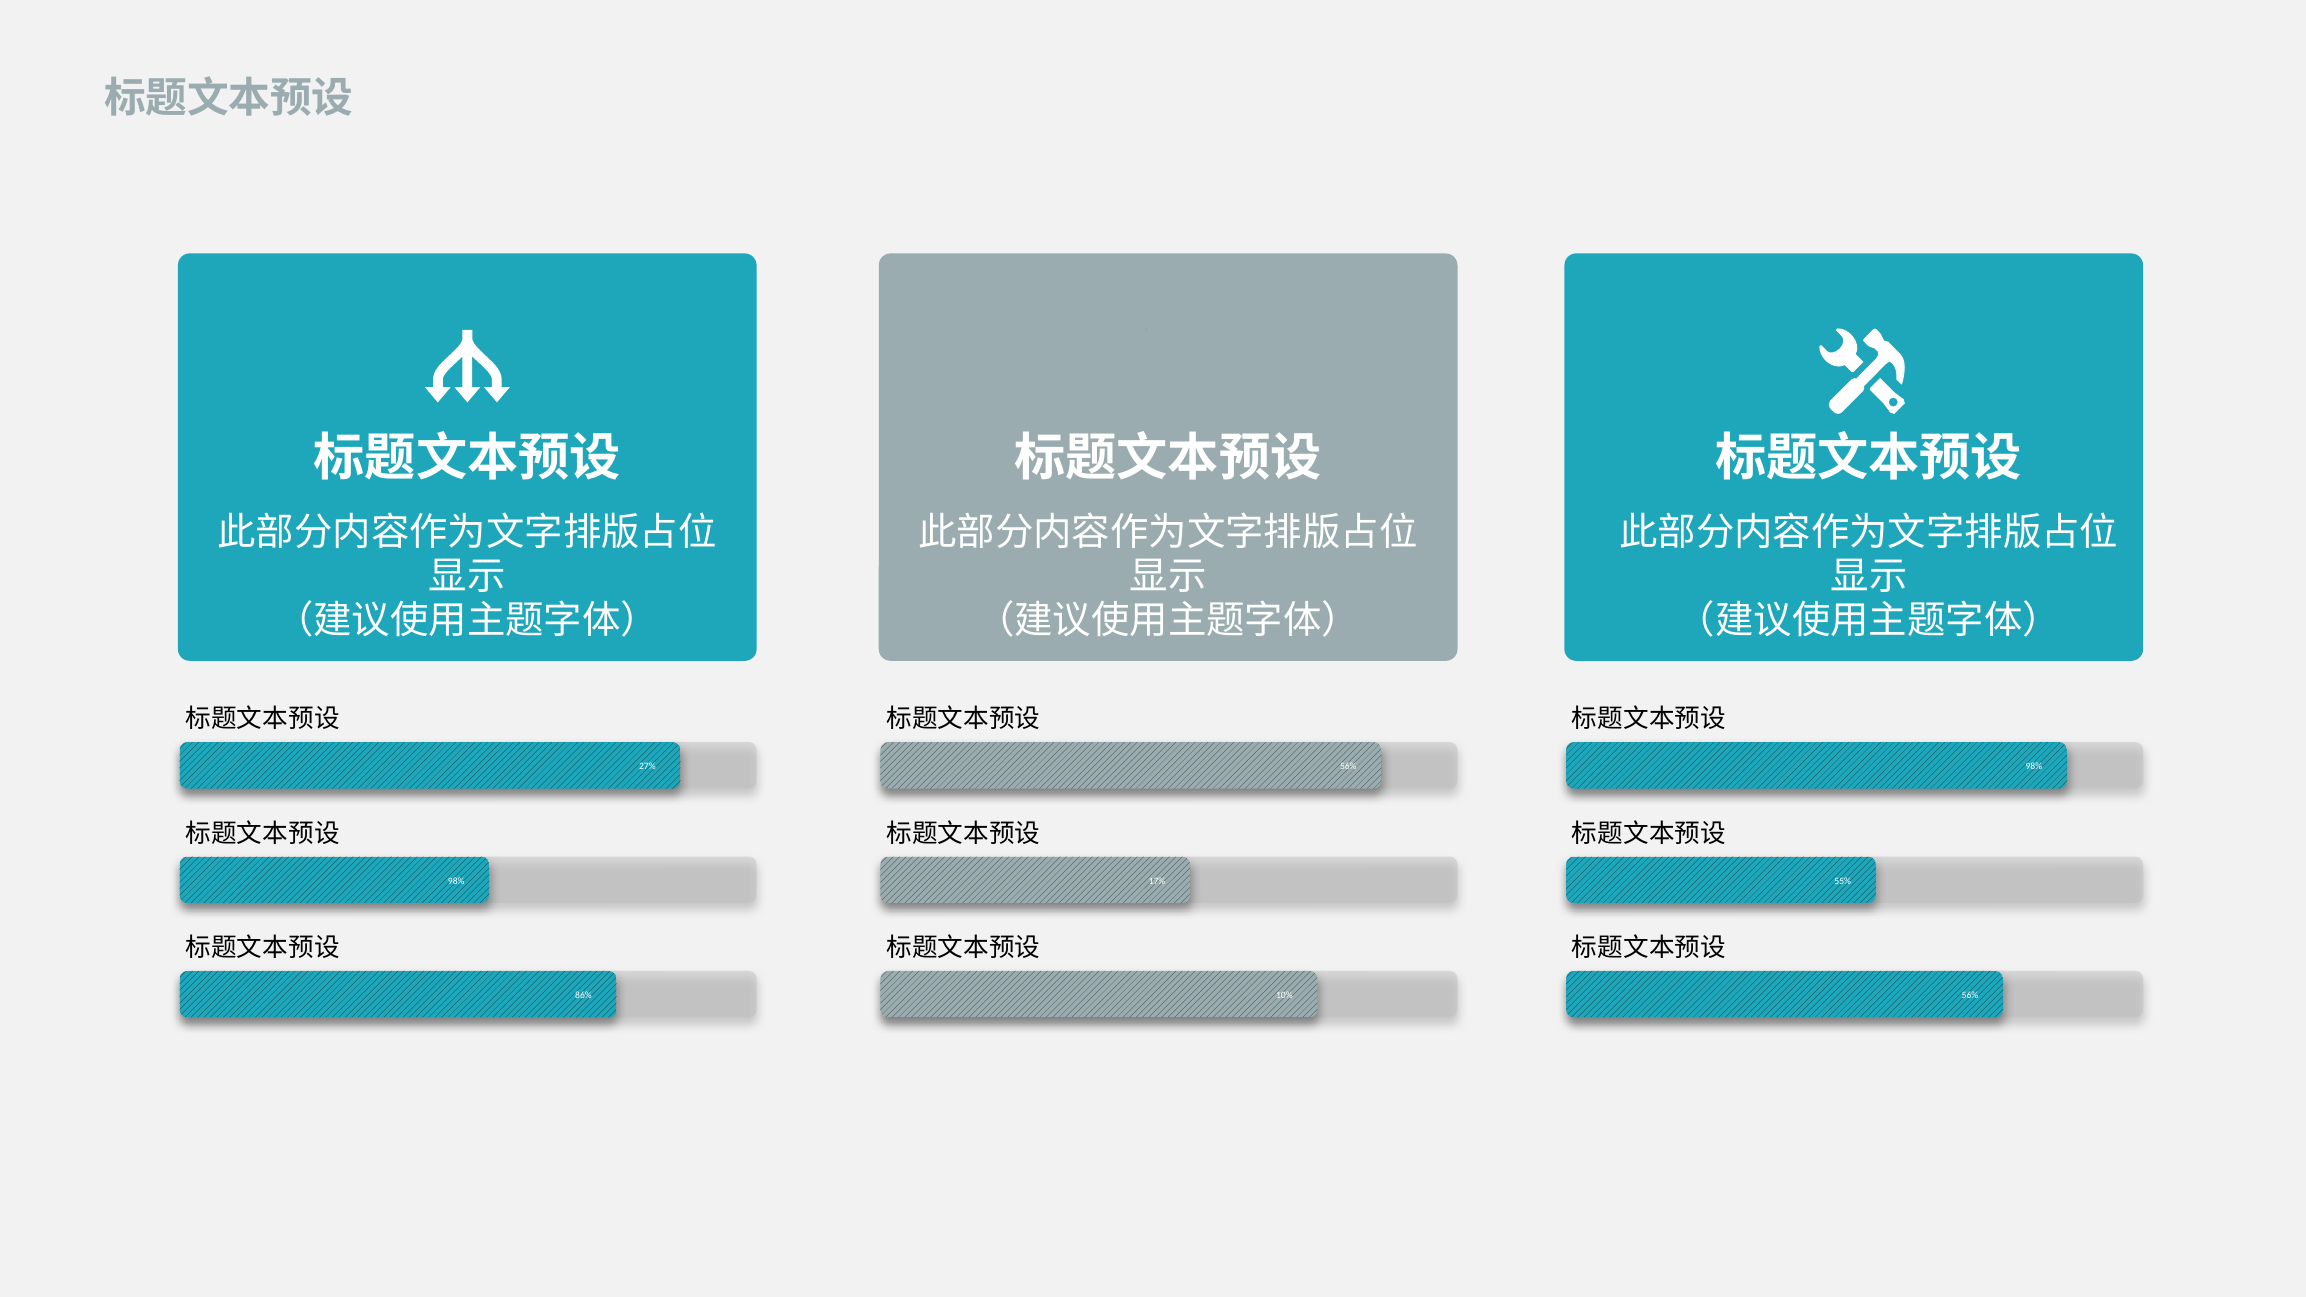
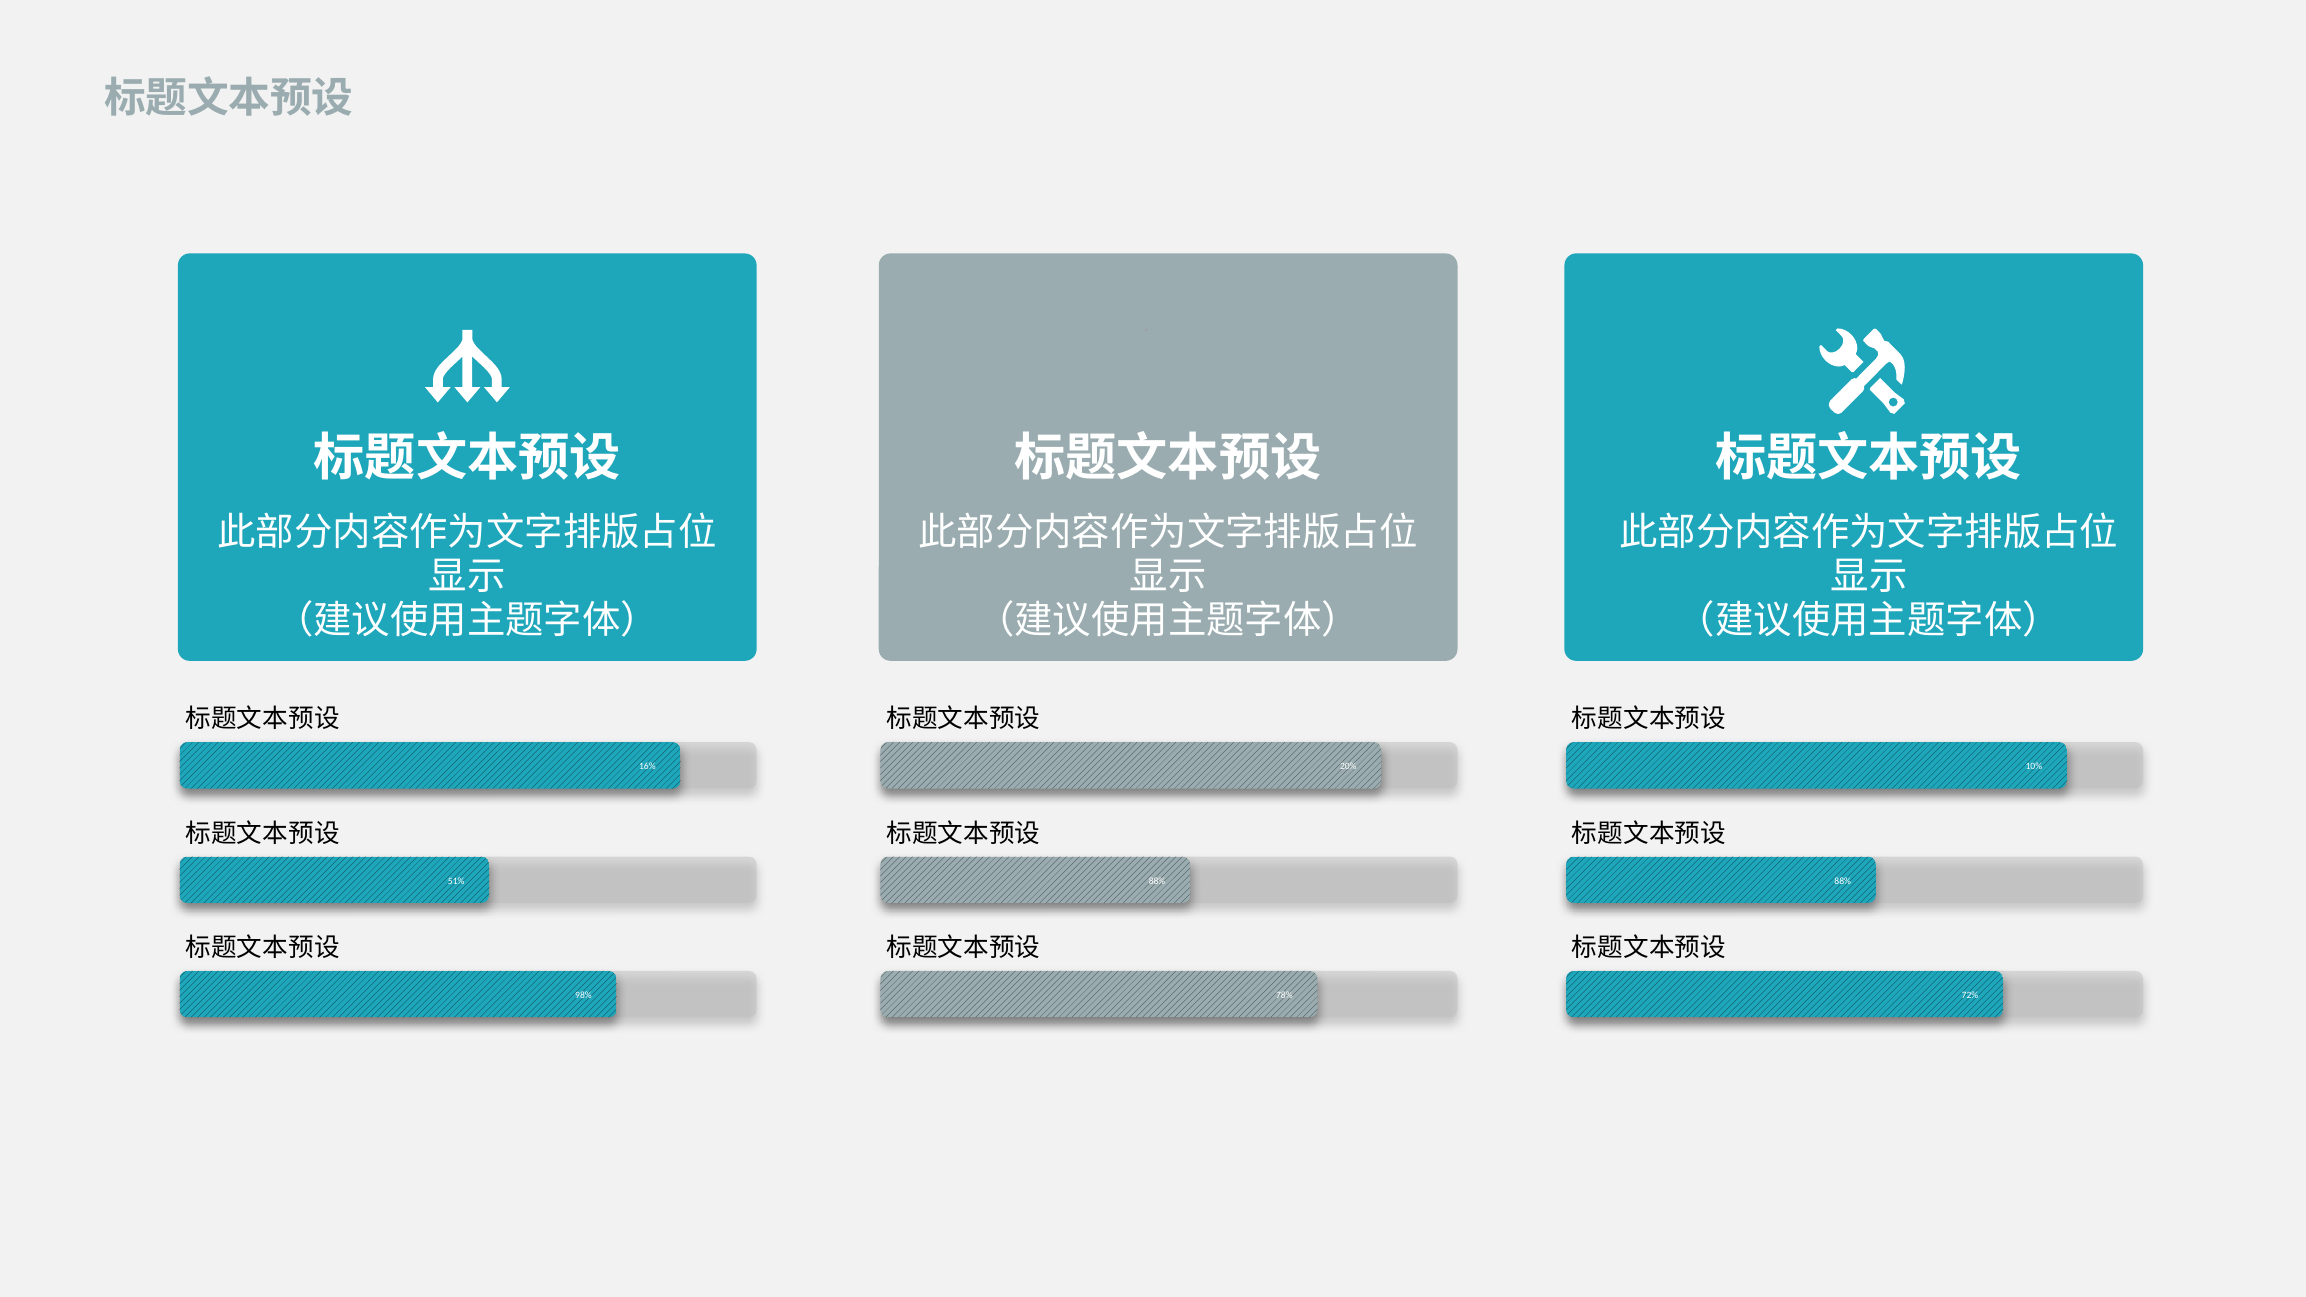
27%: 27% -> 16%
56% at (1348, 767): 56% -> 20%
98% at (2034, 767): 98% -> 10%
98% at (456, 881): 98% -> 51%
17% at (1157, 881): 17% -> 88%
55% at (1843, 881): 55% -> 88%
86%: 86% -> 98%
10%: 10% -> 78%
56% at (1970, 996): 56% -> 72%
